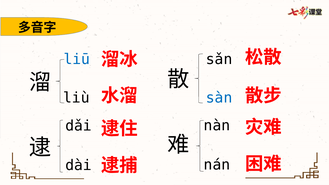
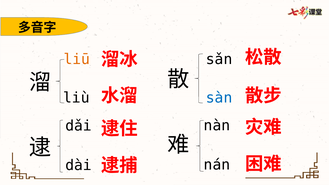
liū colour: blue -> orange
